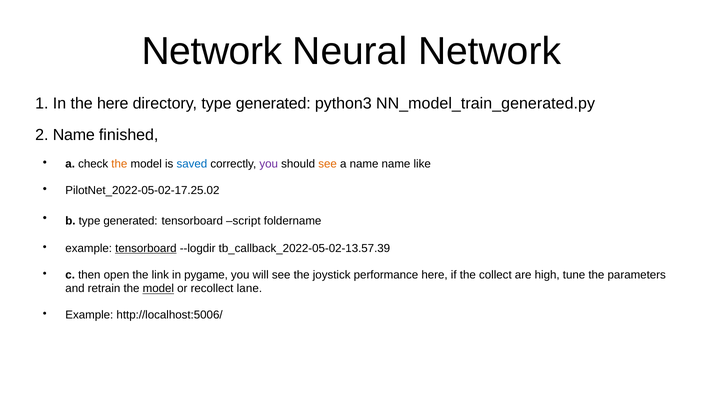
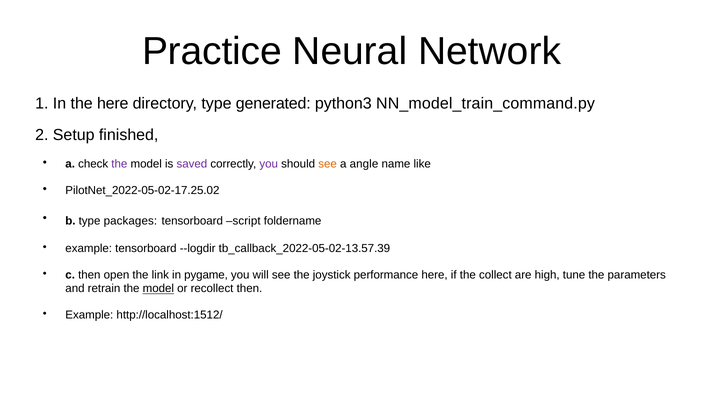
Network at (212, 52): Network -> Practice
NN_model_train_generated.py: NN_model_train_generated.py -> NN_model_train_command.py
2 Name: Name -> Setup
the at (119, 164) colour: orange -> purple
saved colour: blue -> purple
a name: name -> angle
b type generated: generated -> packages
tensorboard at (146, 248) underline: present -> none
recollect lane: lane -> then
http://localhost:5006/: http://localhost:5006/ -> http://localhost:1512/
